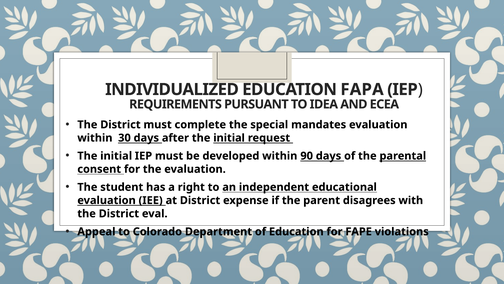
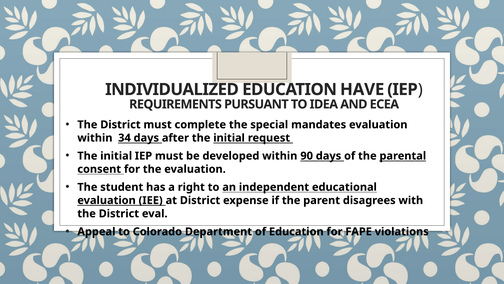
FAPA: FAPA -> HAVE
30: 30 -> 34
